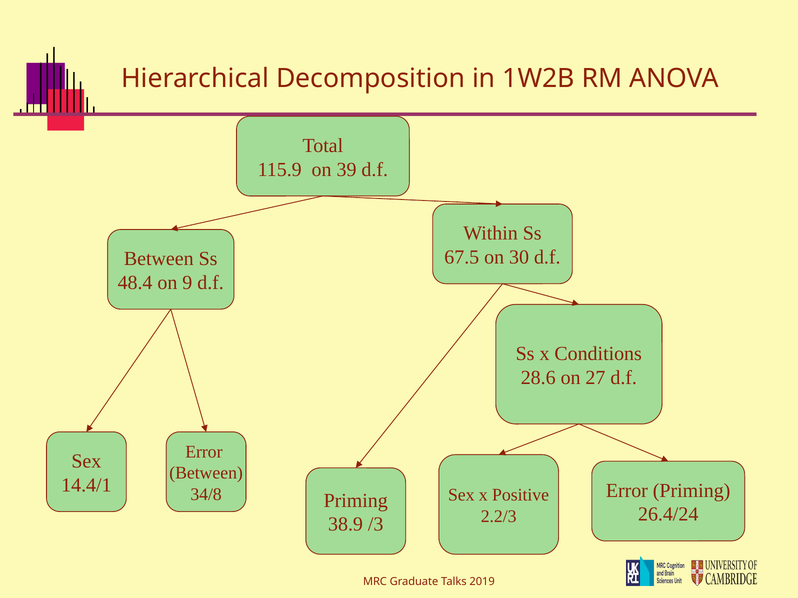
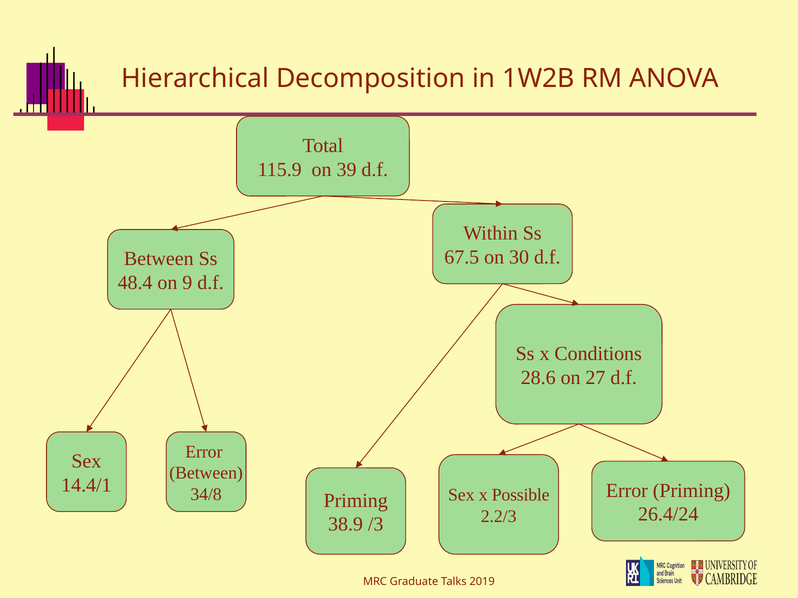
Positive: Positive -> Possible
